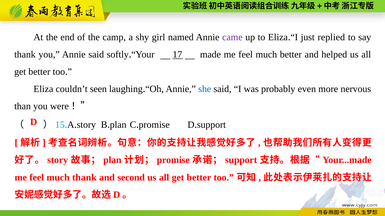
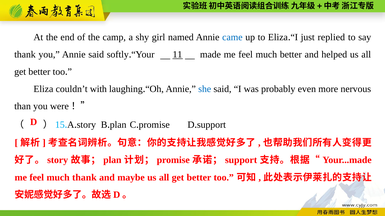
came colour: purple -> blue
17: 17 -> 11
seen: seen -> with
second: second -> maybe
